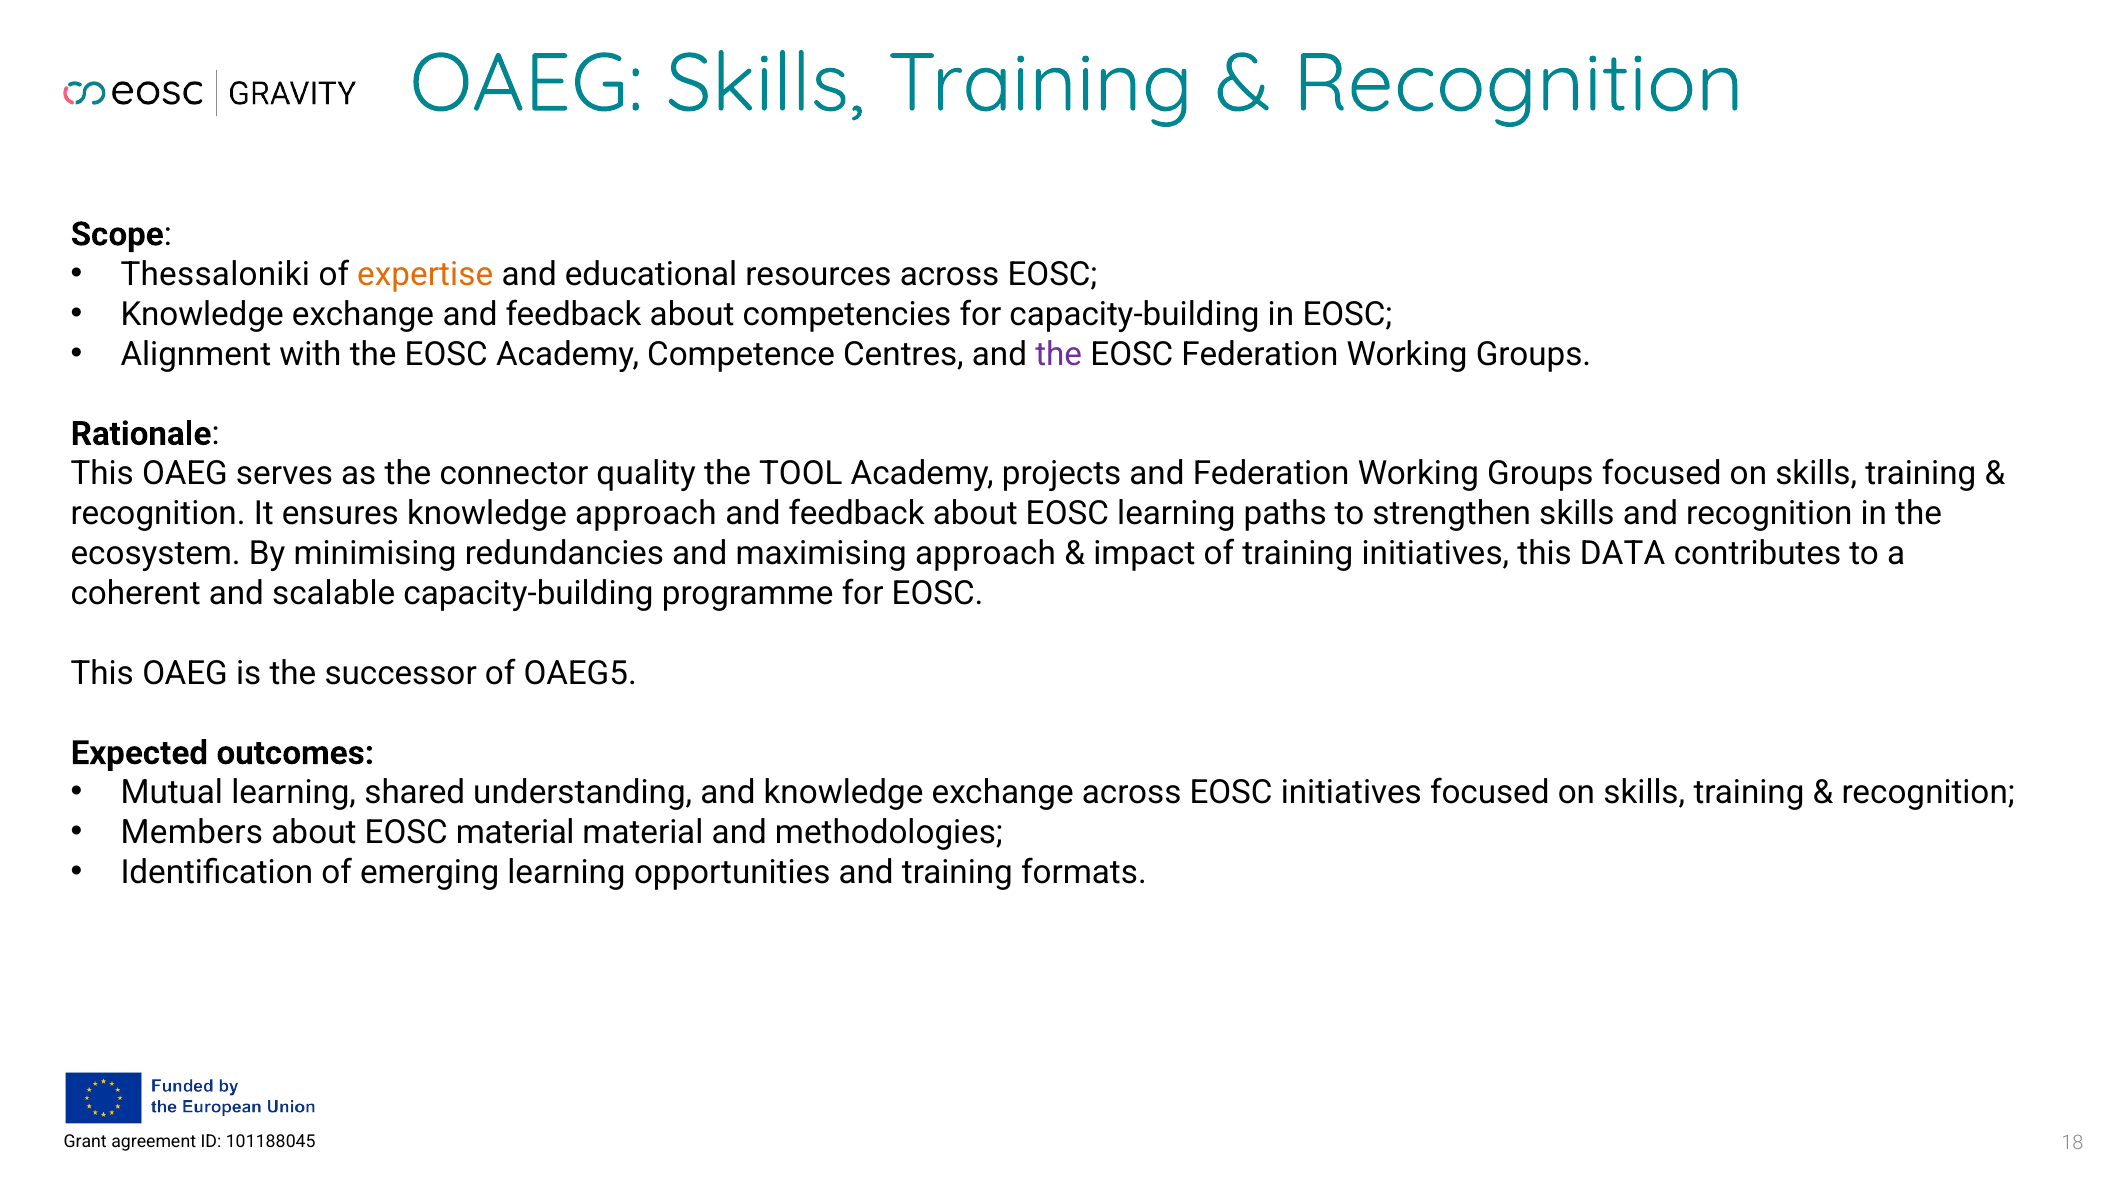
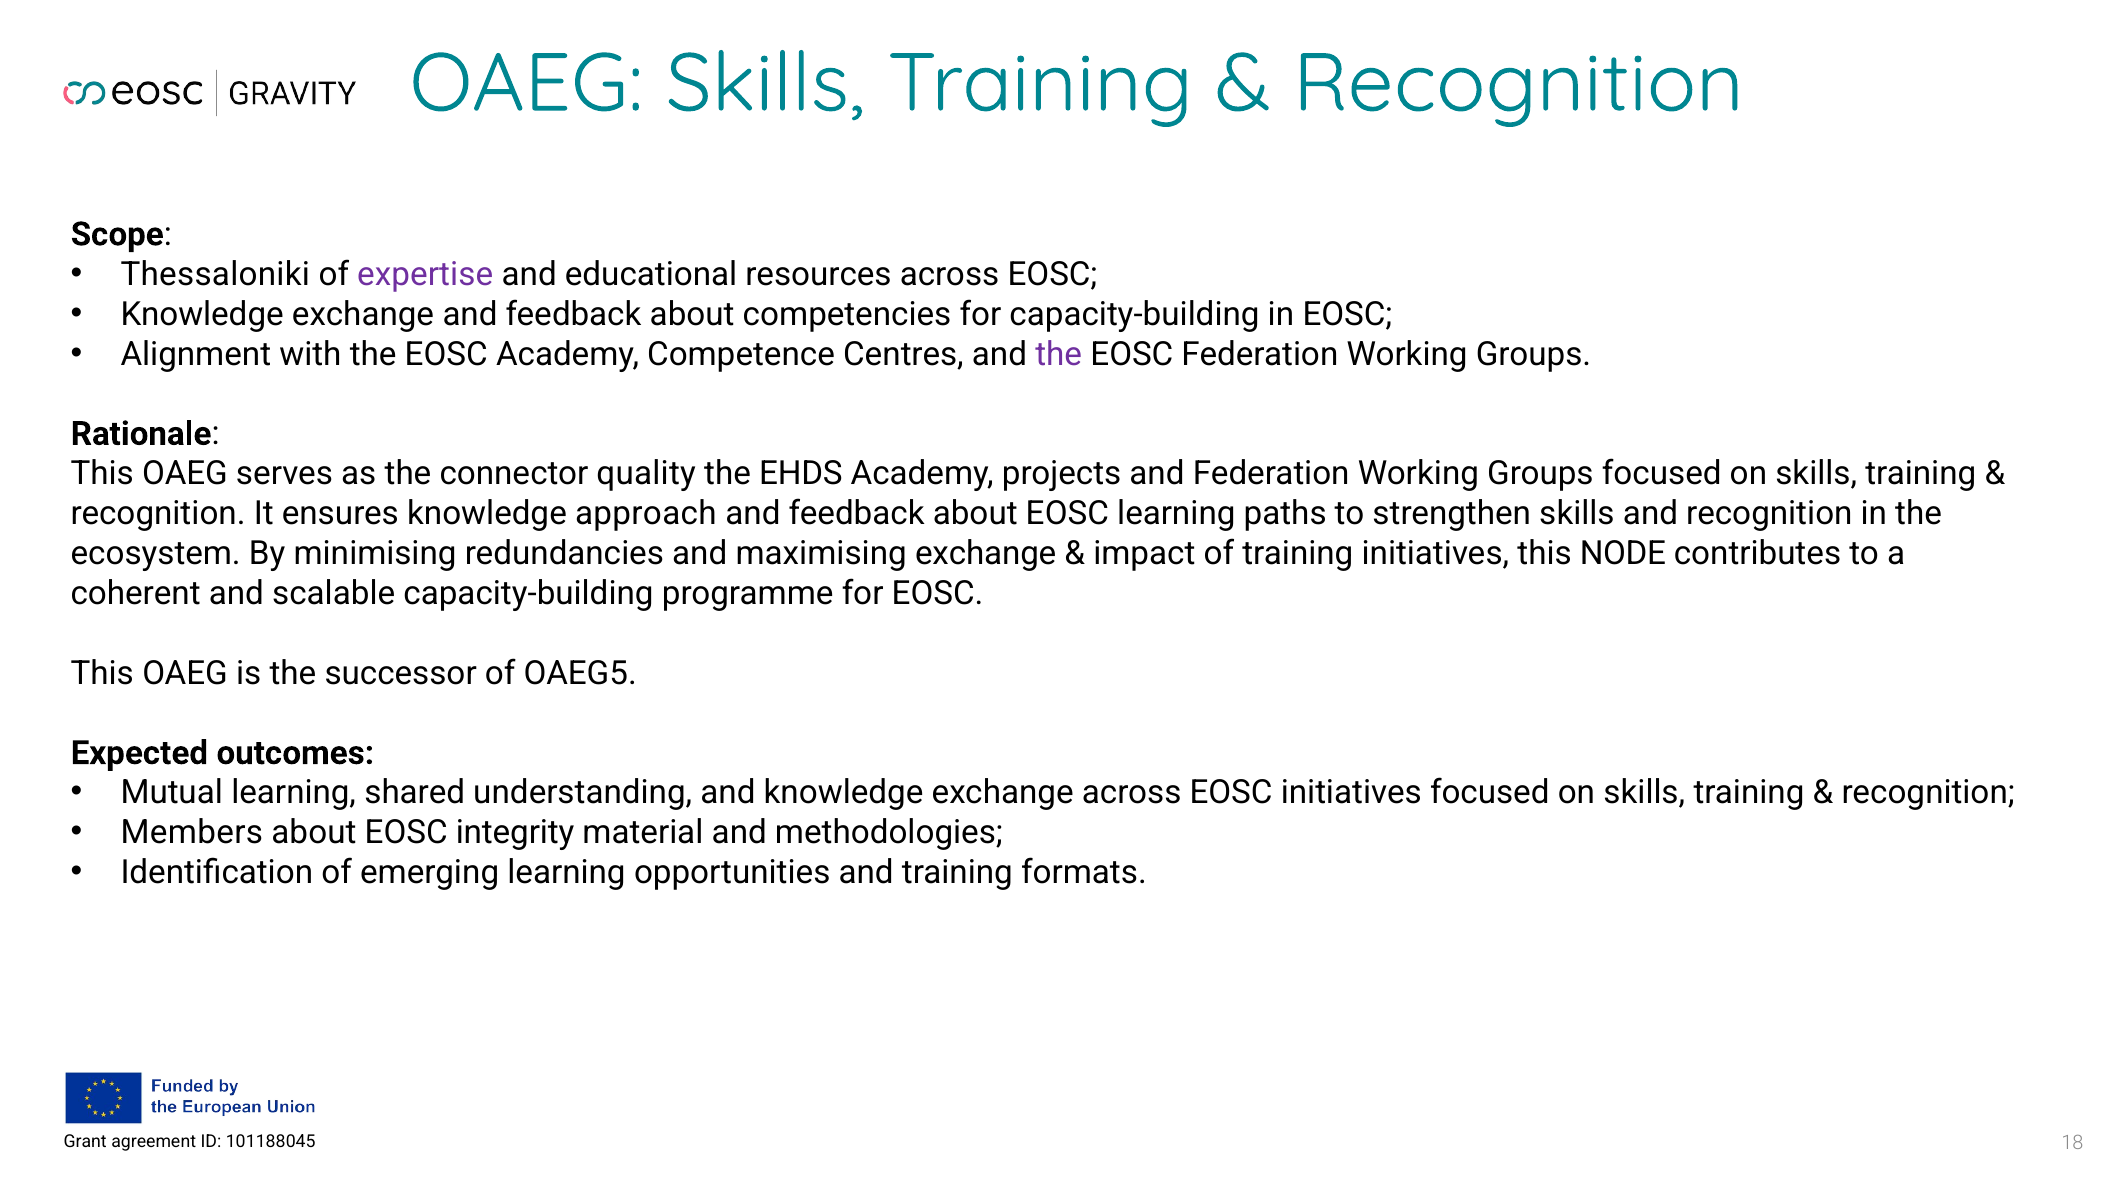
expertise colour: orange -> purple
TOOL: TOOL -> EHDS
maximising approach: approach -> exchange
DATA: DATA -> NODE
EOSC material: material -> integrity
